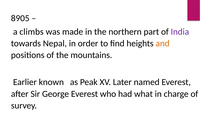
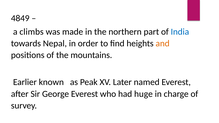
8905: 8905 -> 4849
India colour: purple -> blue
what: what -> huge
